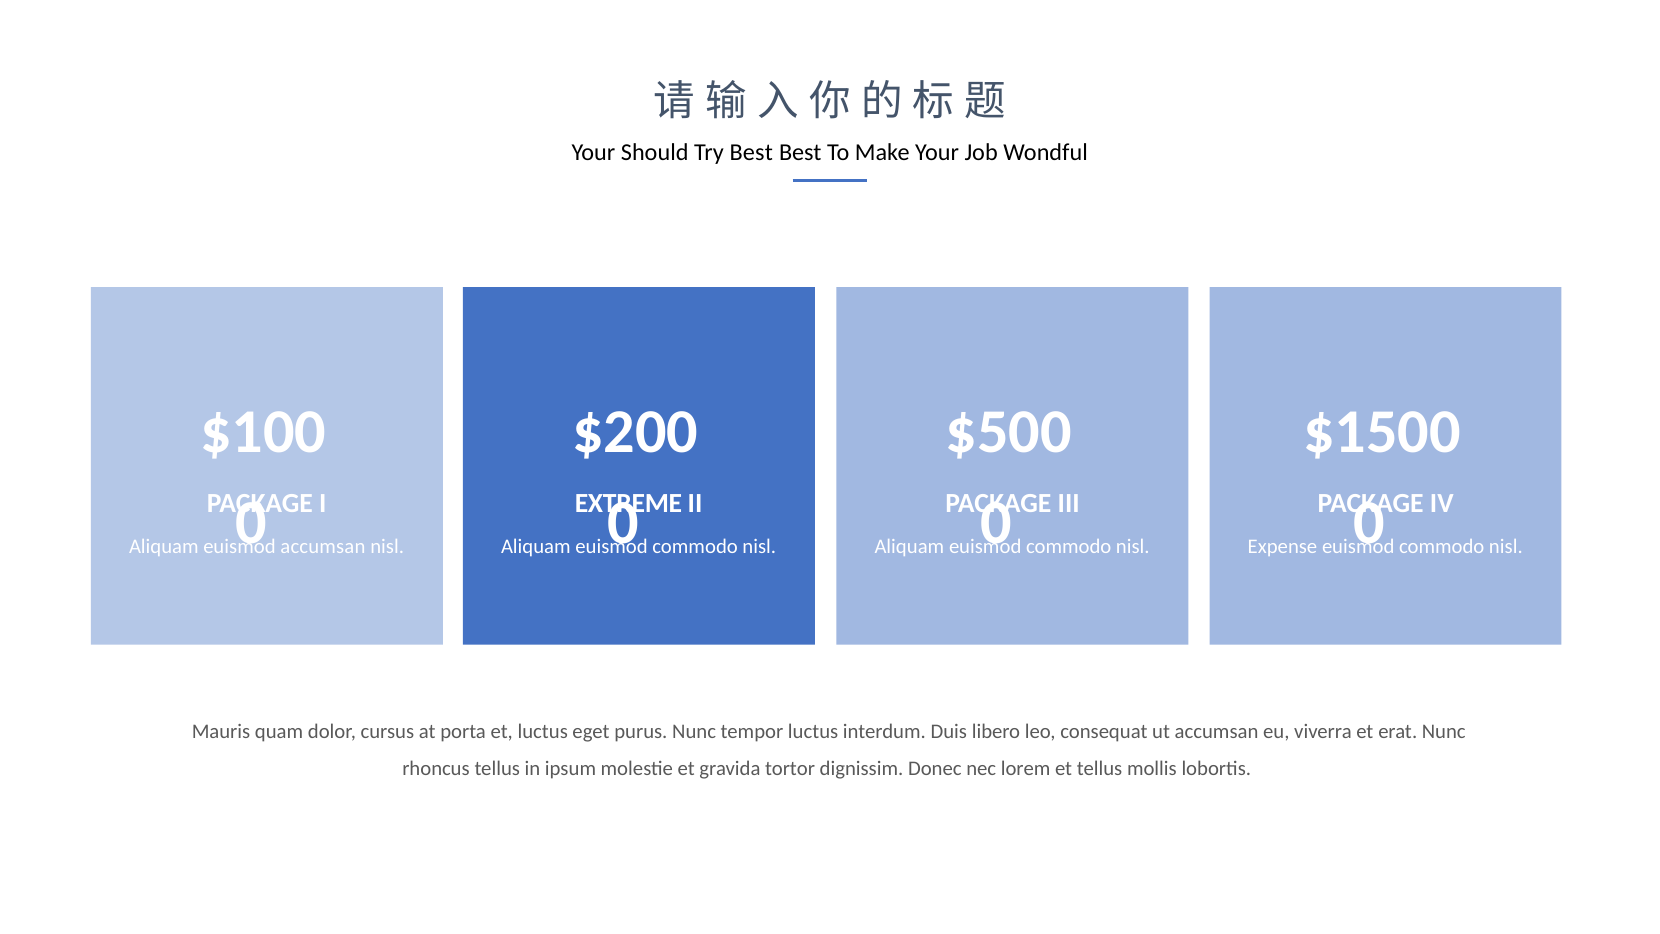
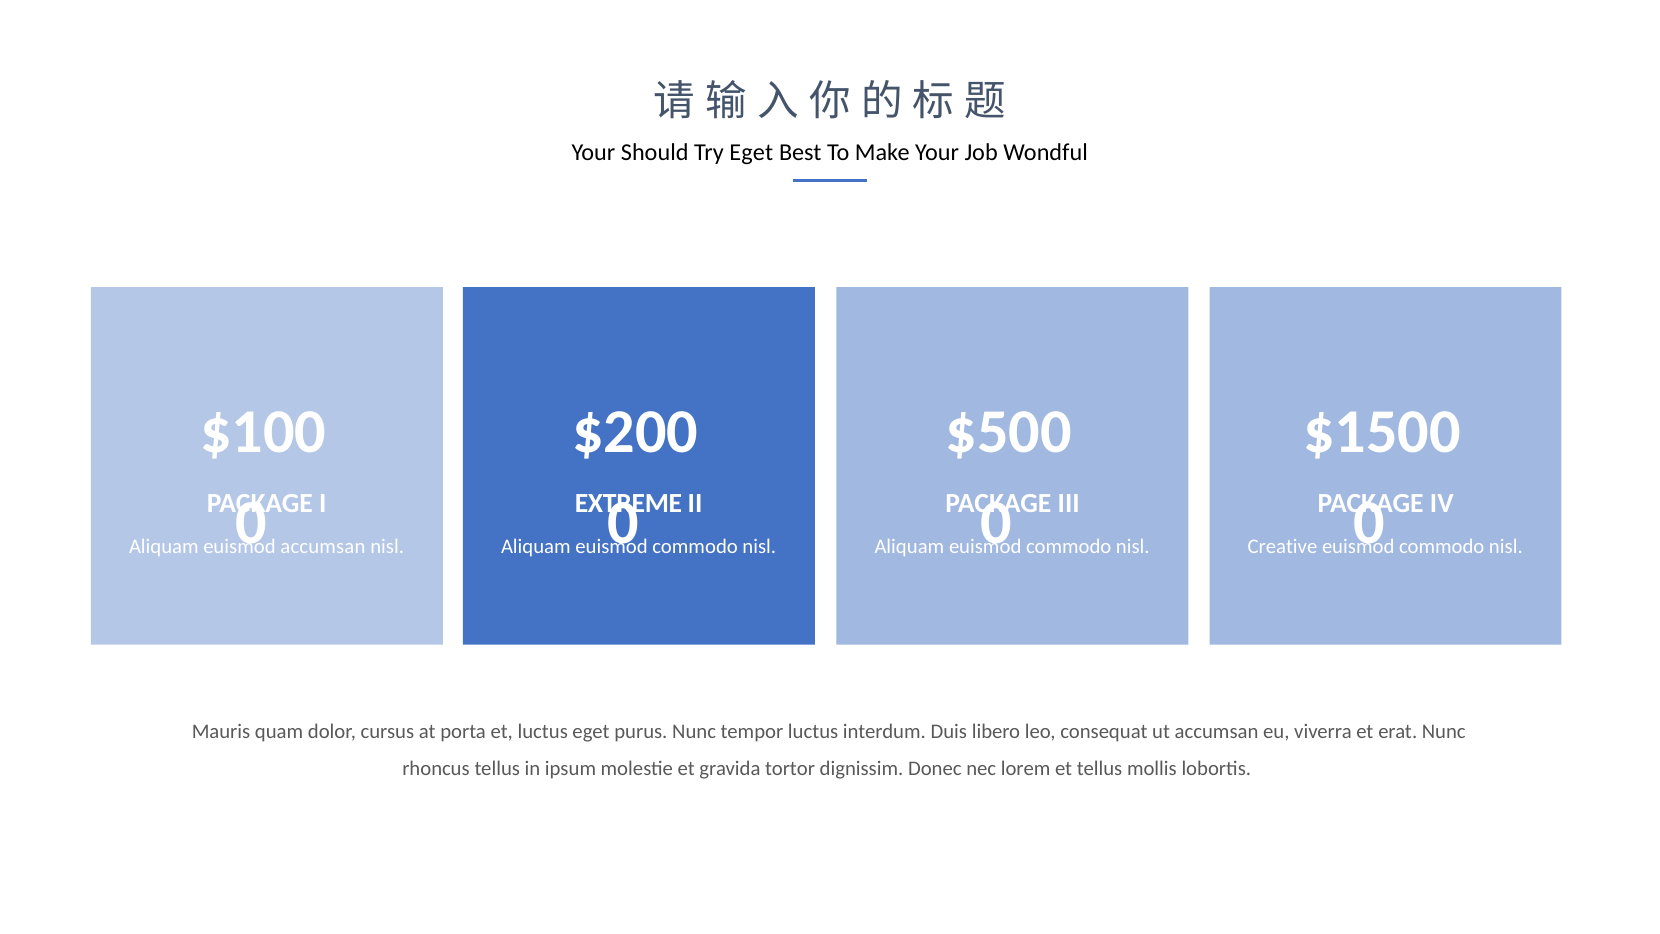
Try Best: Best -> Eget
Expense: Expense -> Creative
